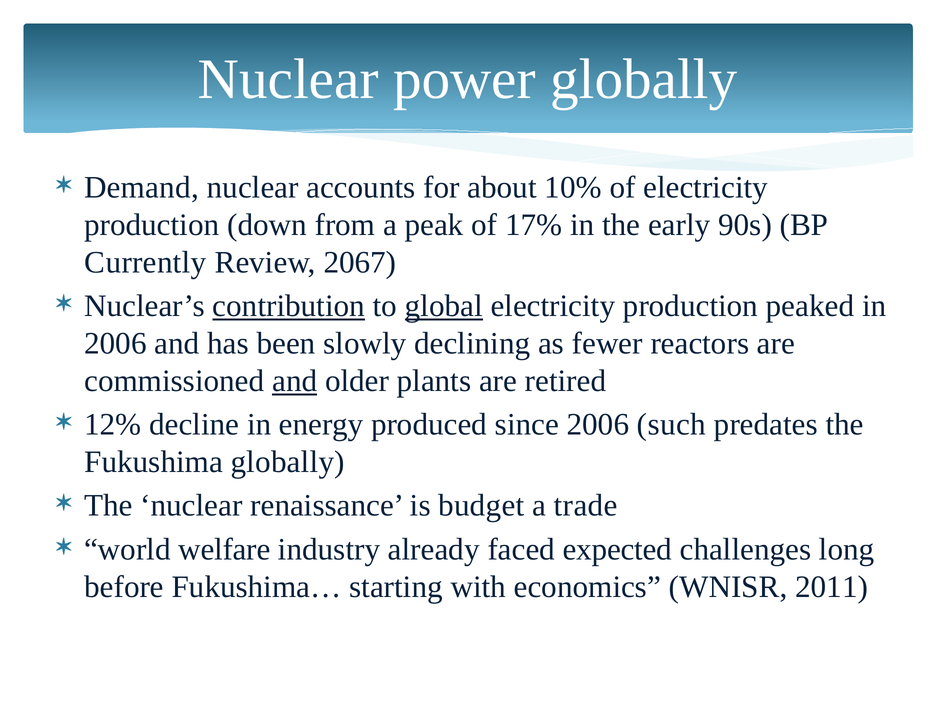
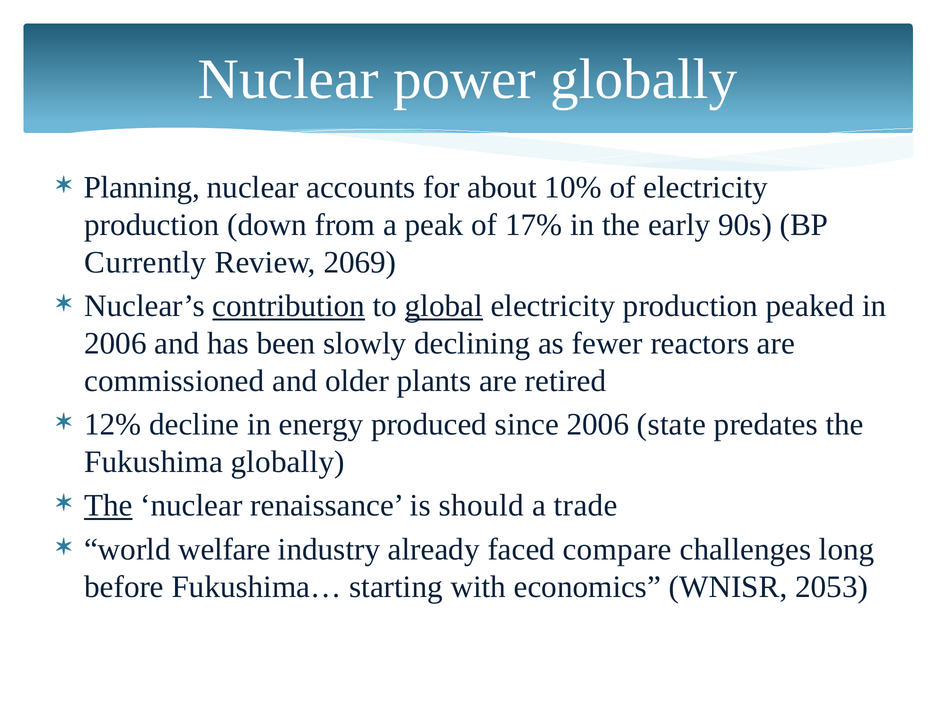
Demand: Demand -> Planning
2067: 2067 -> 2069
and at (295, 381) underline: present -> none
such: such -> state
The at (108, 506) underline: none -> present
budget: budget -> should
expected: expected -> compare
2011: 2011 -> 2053
